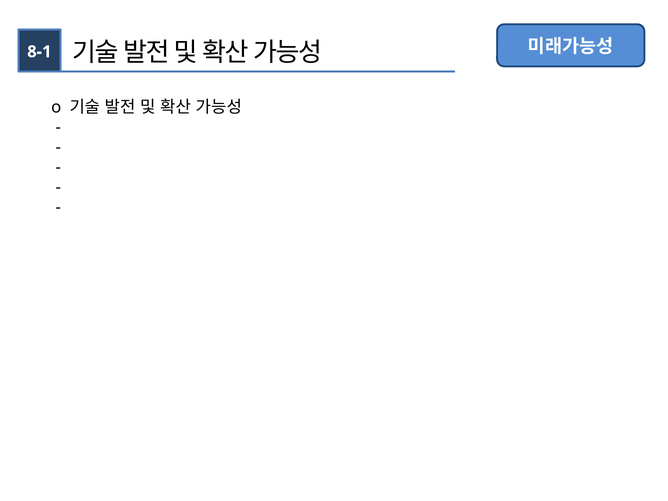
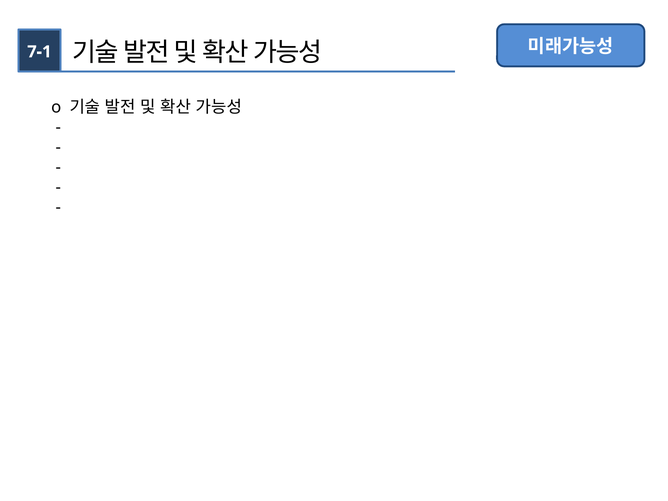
8-1: 8-1 -> 7-1
